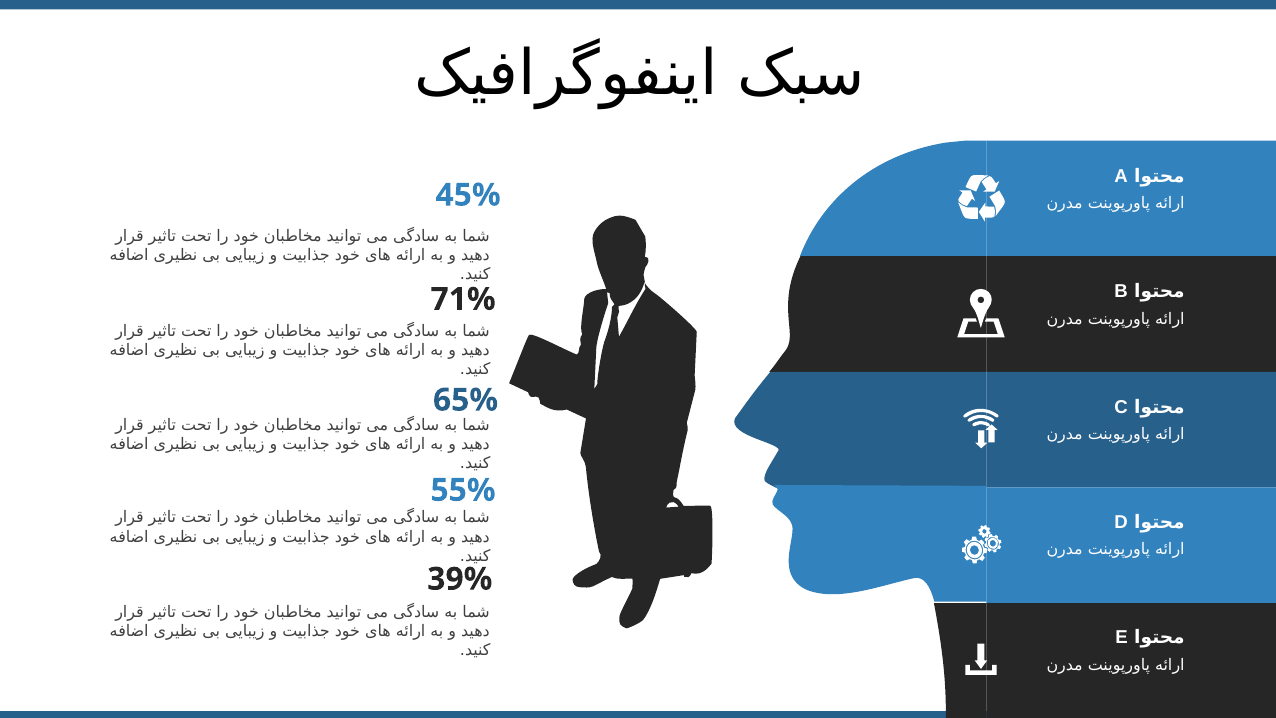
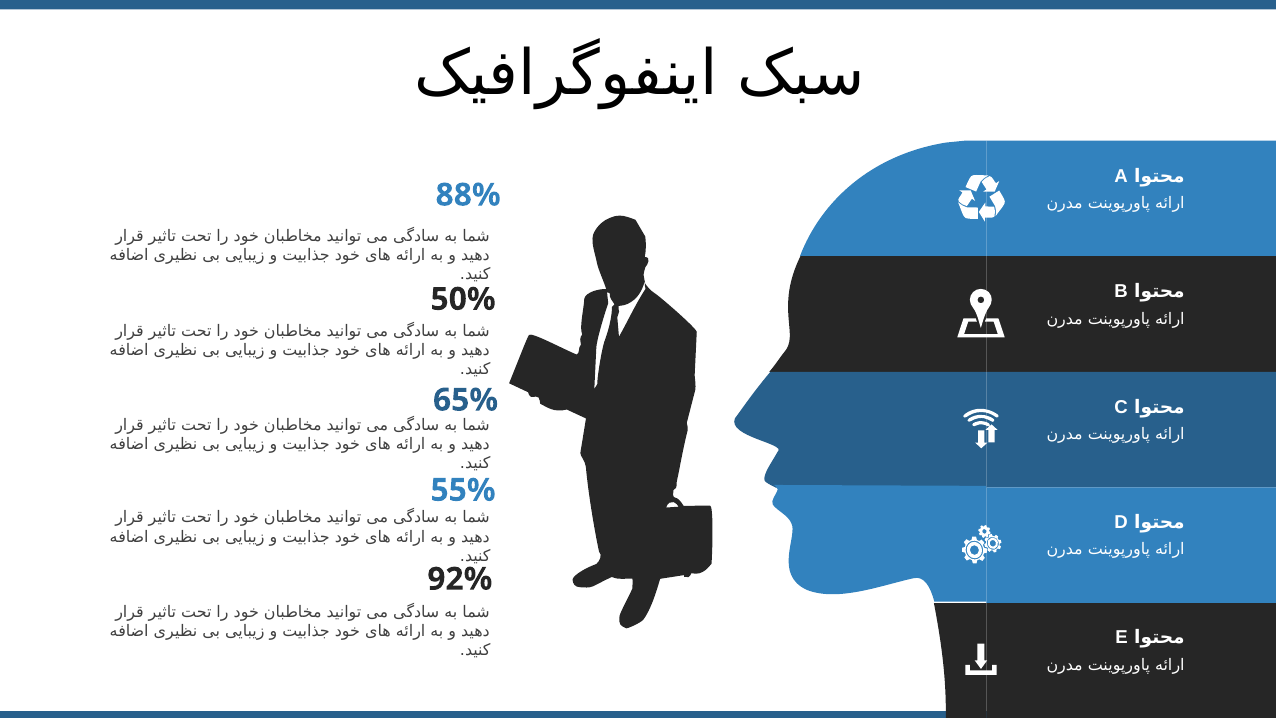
45%: 45% -> 88%
71%: 71% -> 50%
39%: 39% -> 92%
